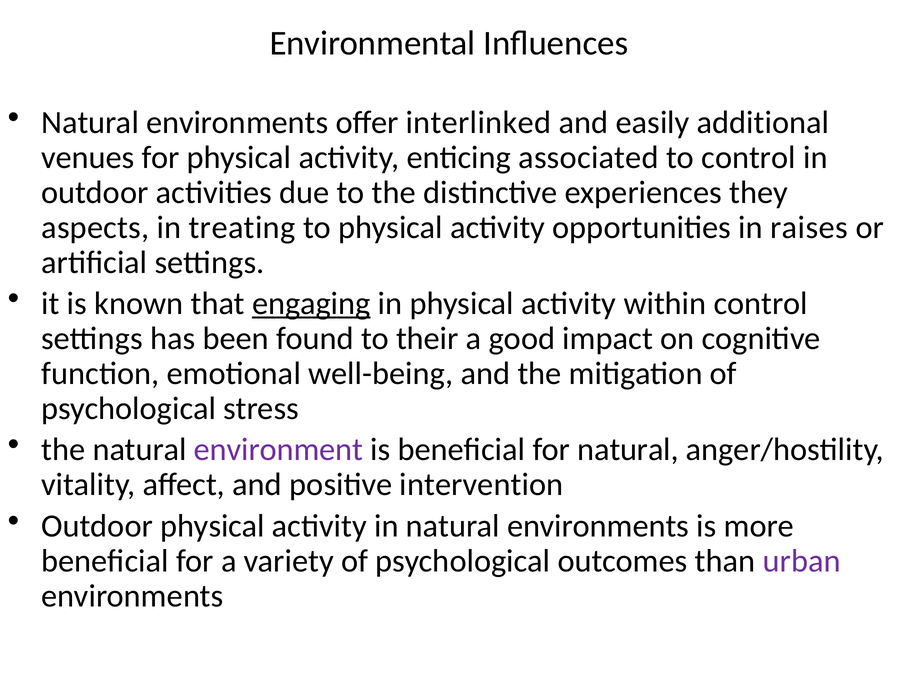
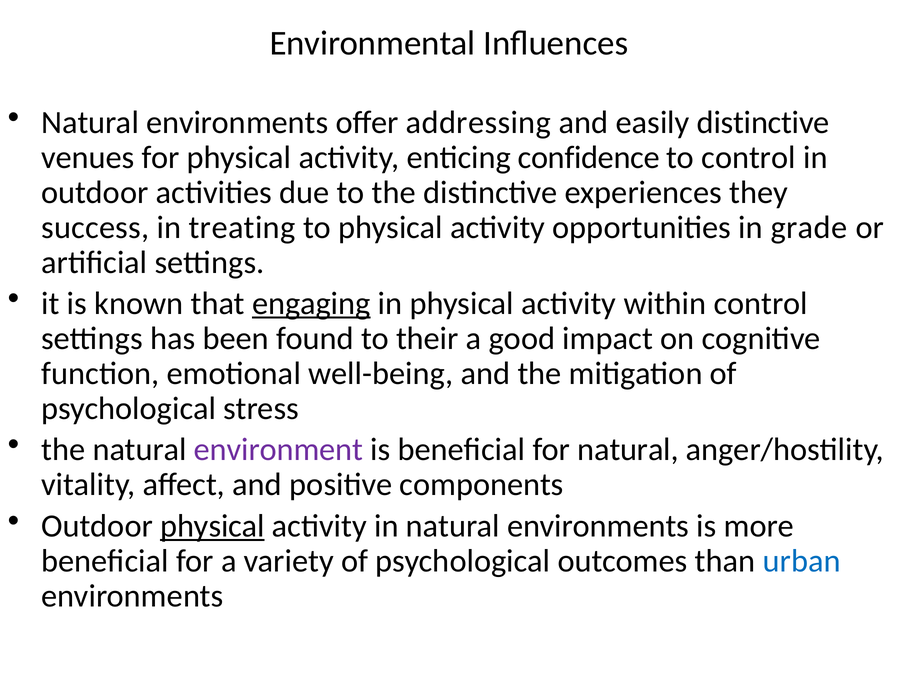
interlinked: interlinked -> addressing
easily additional: additional -> distinctive
associated: associated -> confidence
aspects: aspects -> success
raises: raises -> grade
intervention: intervention -> components
physical at (212, 526) underline: none -> present
urban colour: purple -> blue
